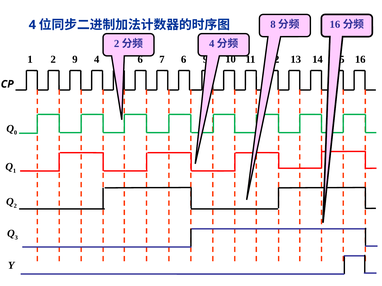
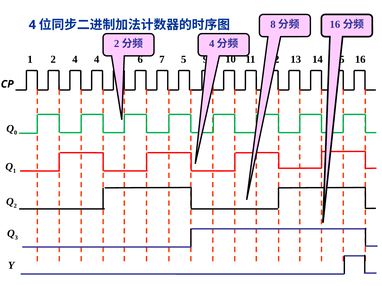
2 9: 9 -> 4
7 6: 6 -> 5
